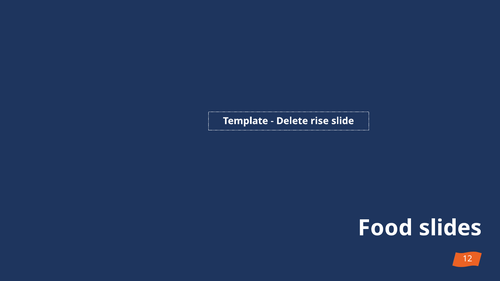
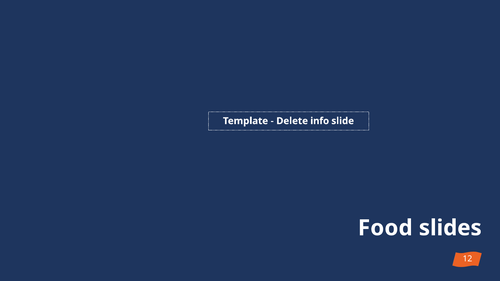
rise: rise -> info
